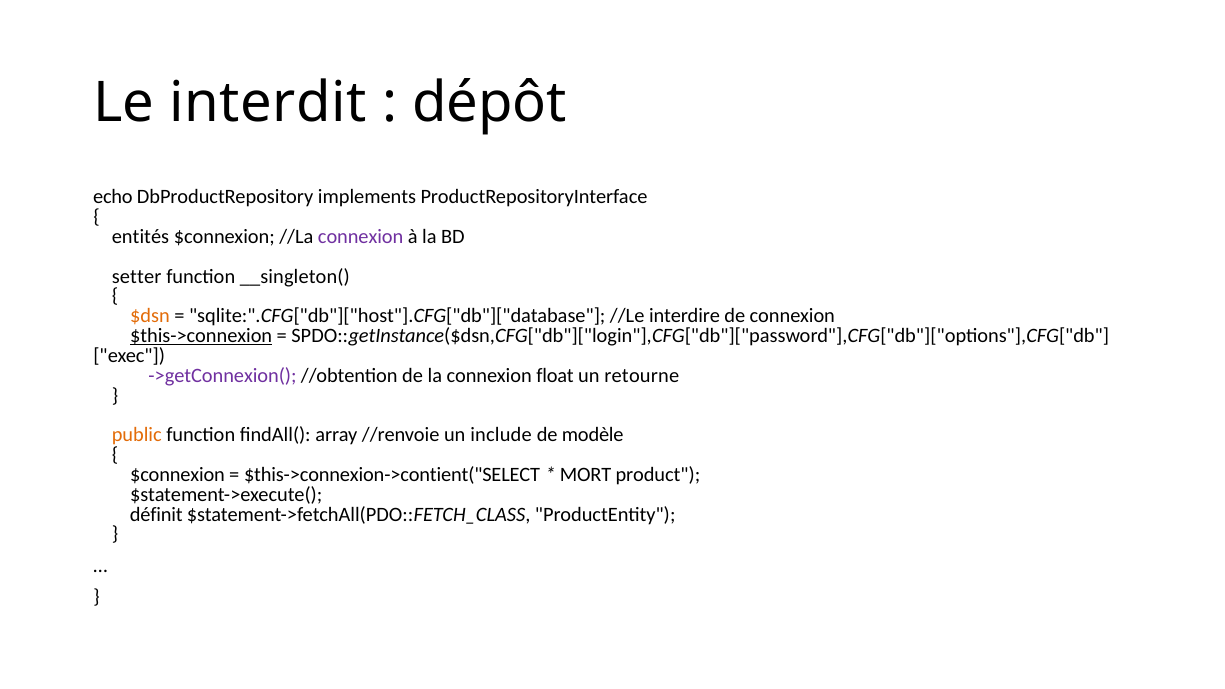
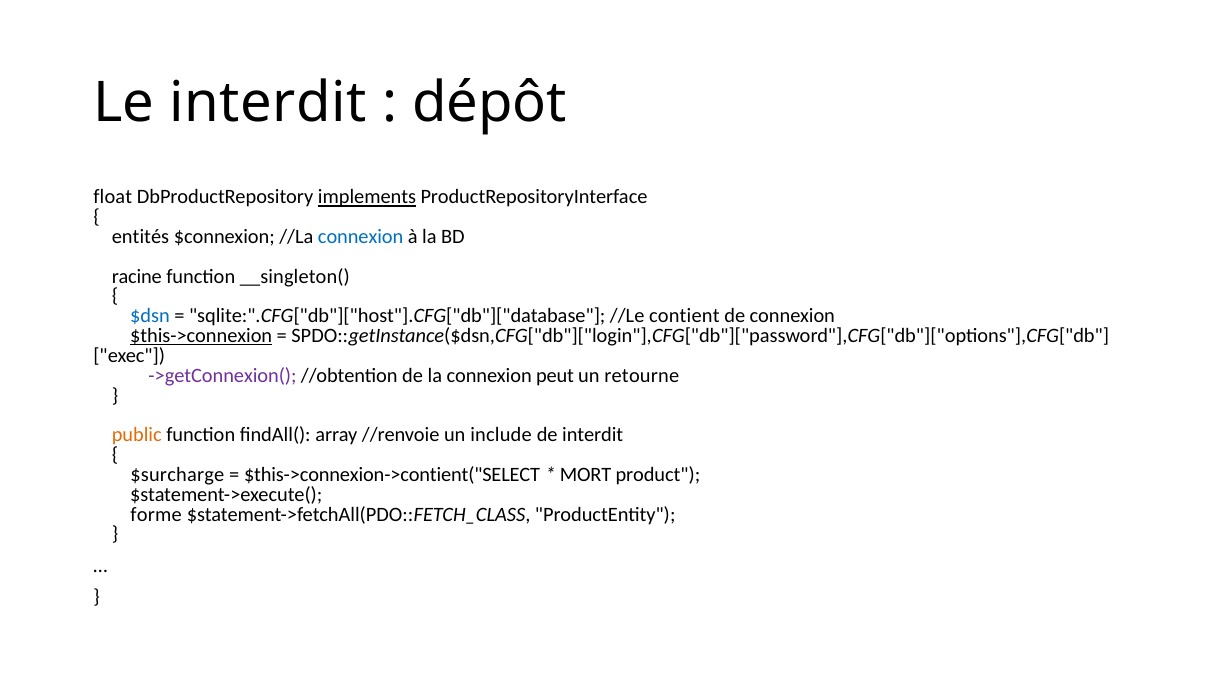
echo: echo -> float
implements underline: none -> present
connexion at (361, 237) colour: purple -> blue
setter: setter -> racine
$dsn colour: orange -> blue
interdire: interdire -> contient
float: float -> peut
de modèle: modèle -> interdit
$connexion at (177, 475): $connexion -> $surcharge
définit: définit -> forme
